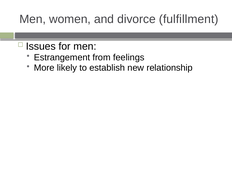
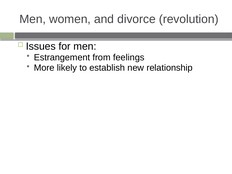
fulfillment: fulfillment -> revolution
